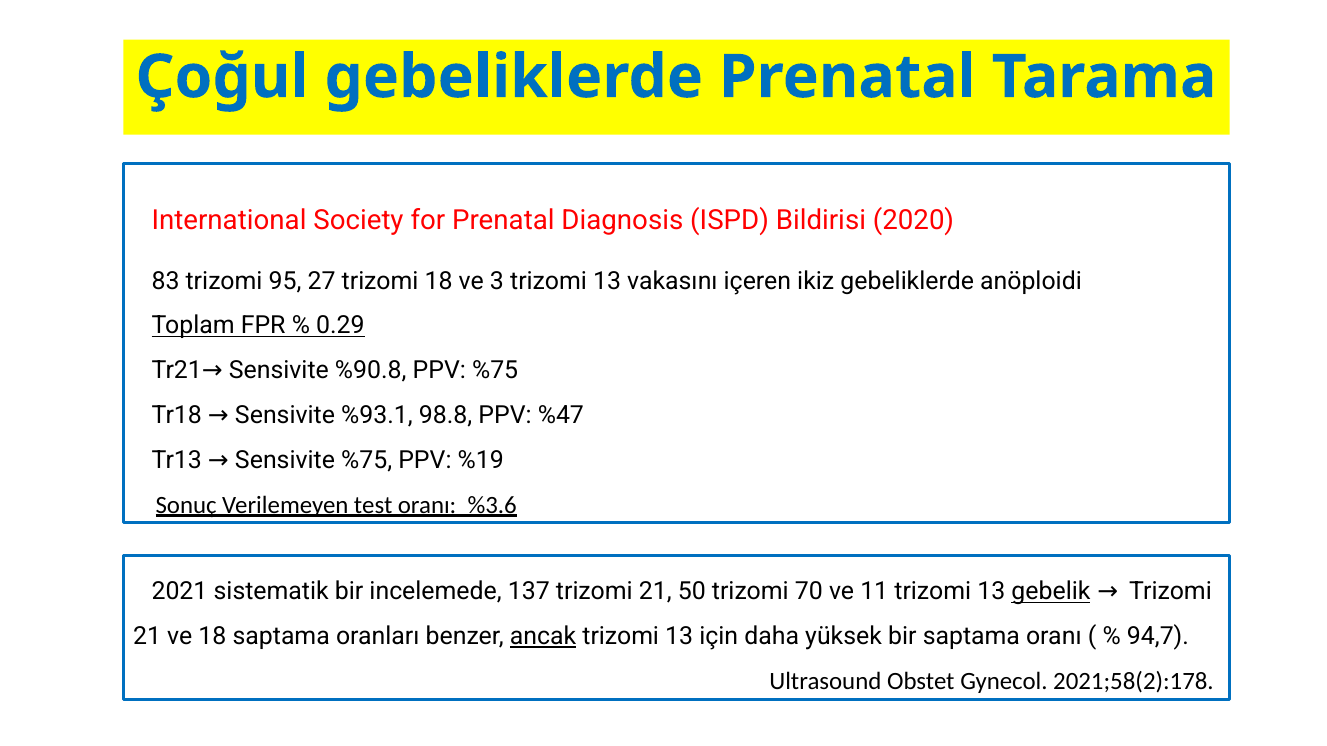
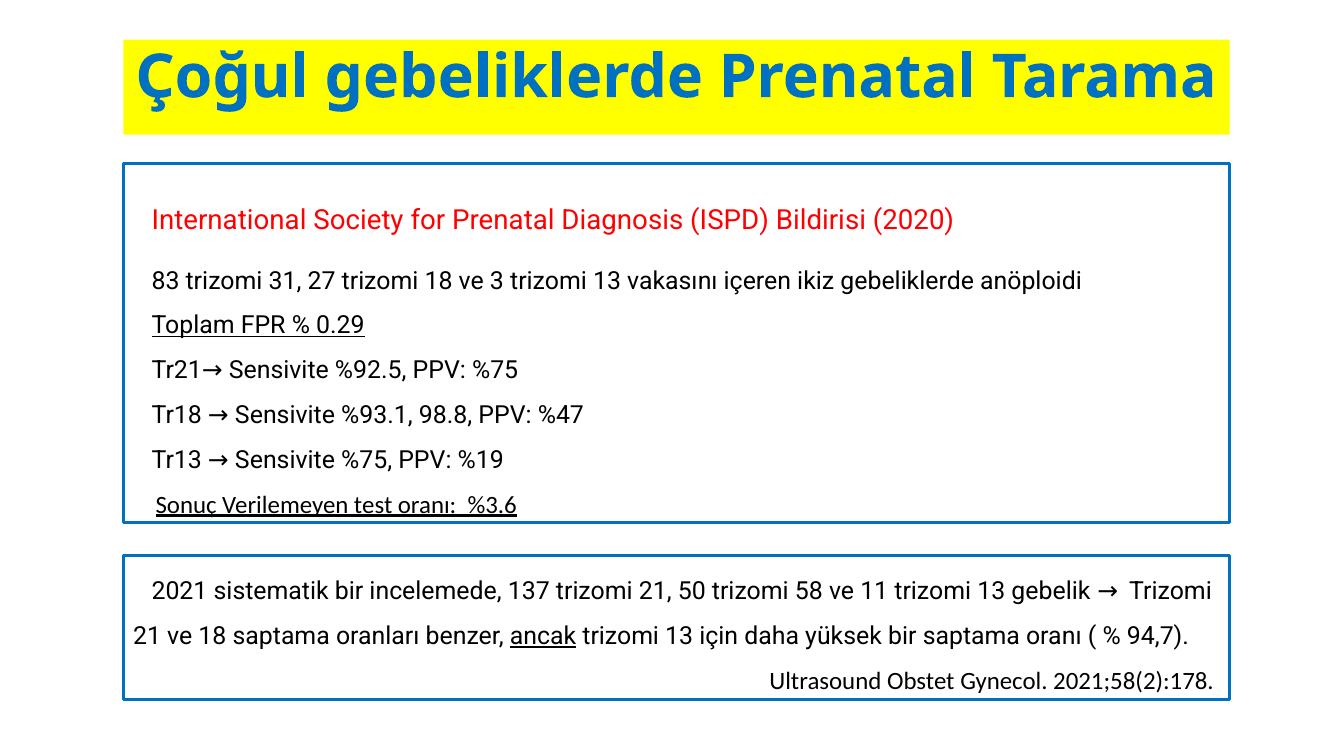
95: 95 -> 31
%90.8: %90.8 -> %92.5
70: 70 -> 58
gebelik underline: present -> none
